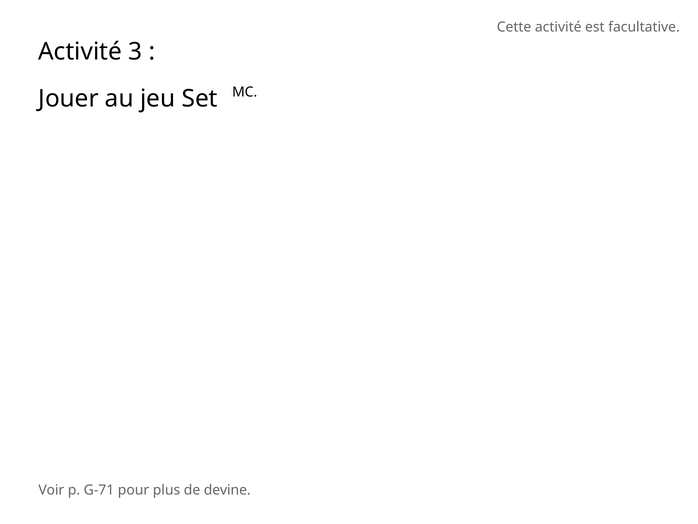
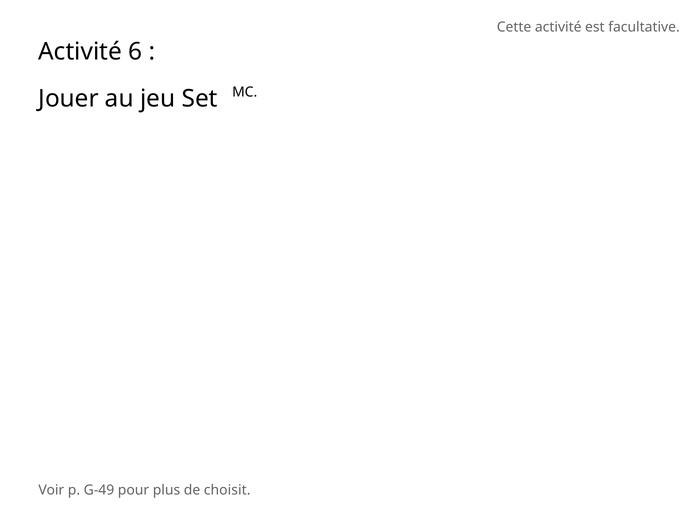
3: 3 -> 6
G-71: G-71 -> G-49
devine: devine -> choisit
